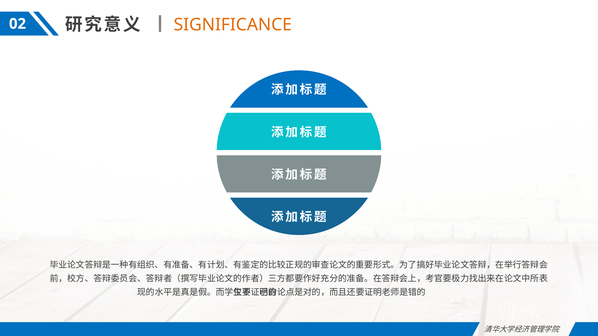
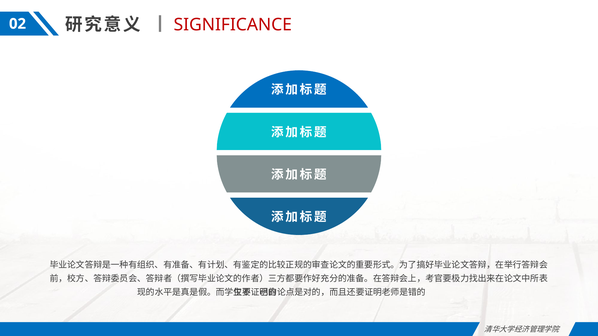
SIGNIFICANCE colour: orange -> red
